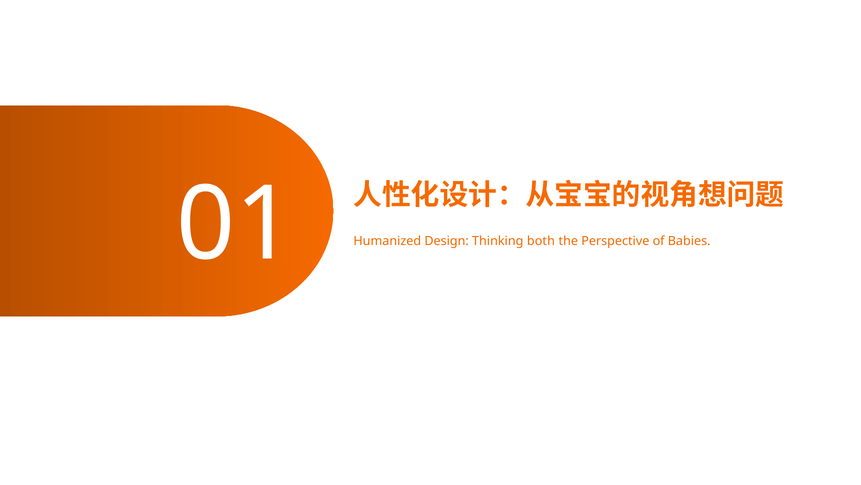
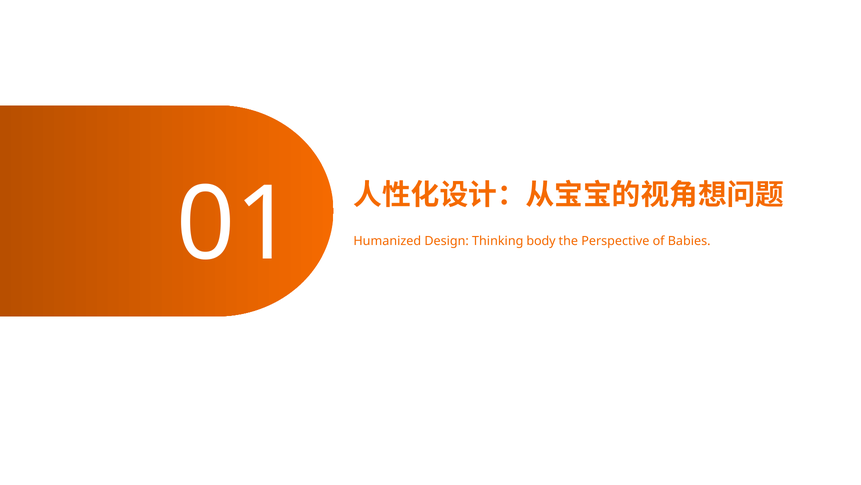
both: both -> body
